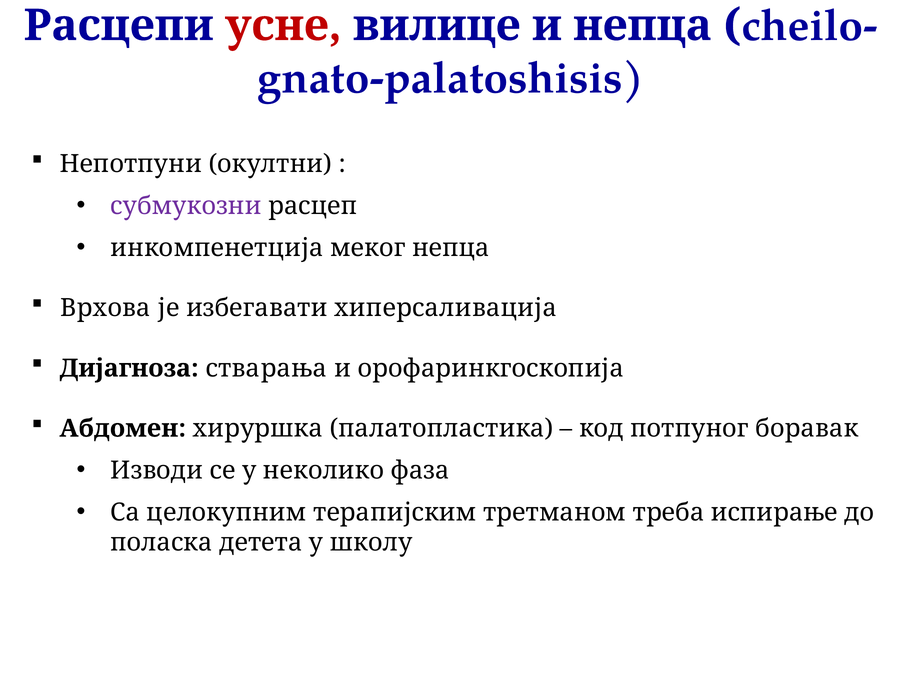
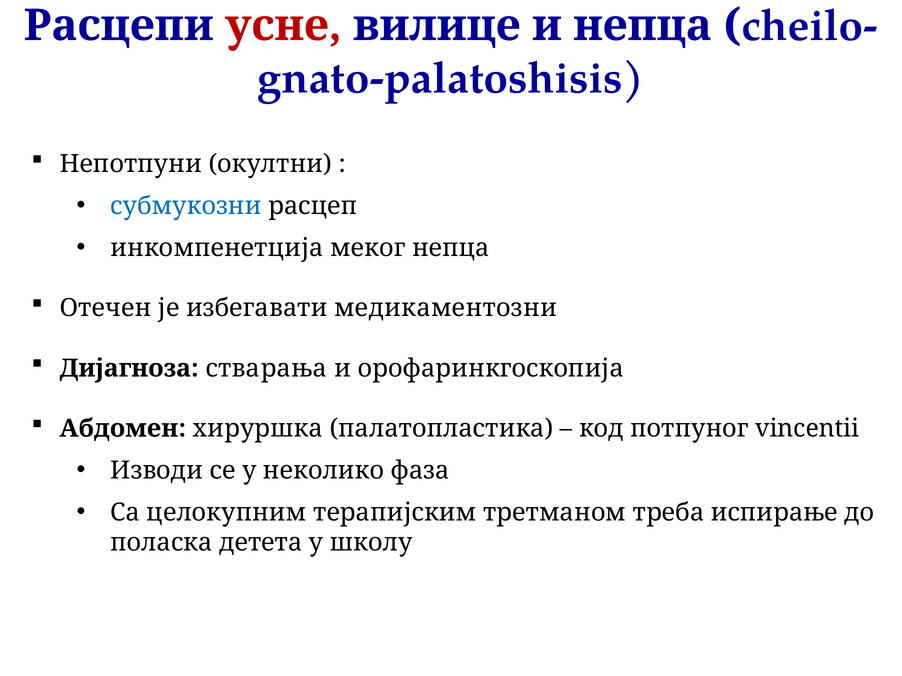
субмукозни colour: purple -> blue
Врхова: Врхова -> Отечен
хиперсаливација: хиперсаливација -> медикаментозни
боравак: боравак -> vincentii
